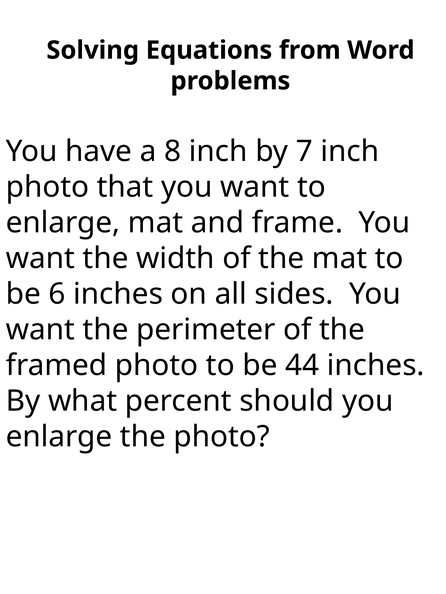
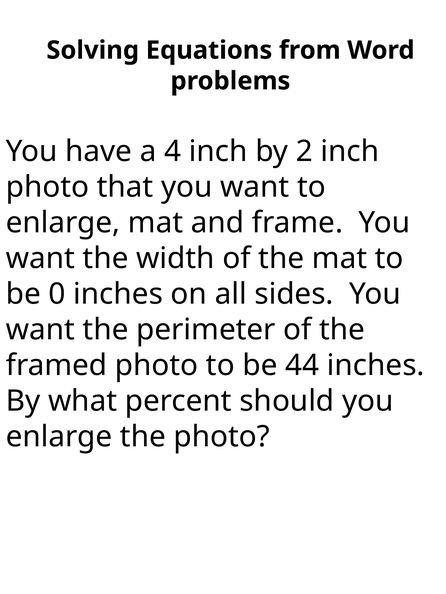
8: 8 -> 4
7: 7 -> 2
6: 6 -> 0
